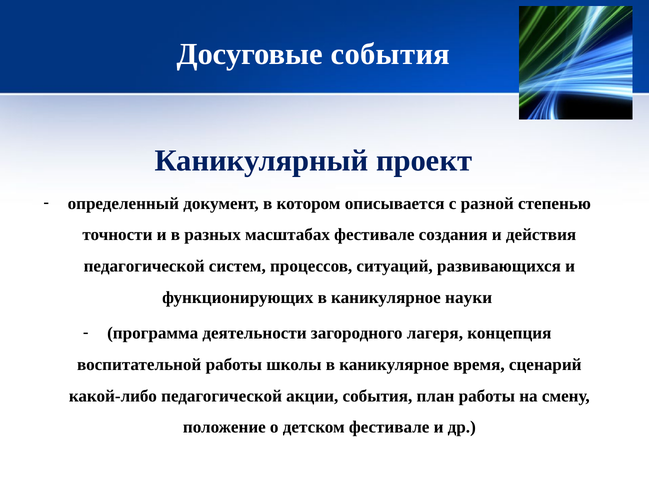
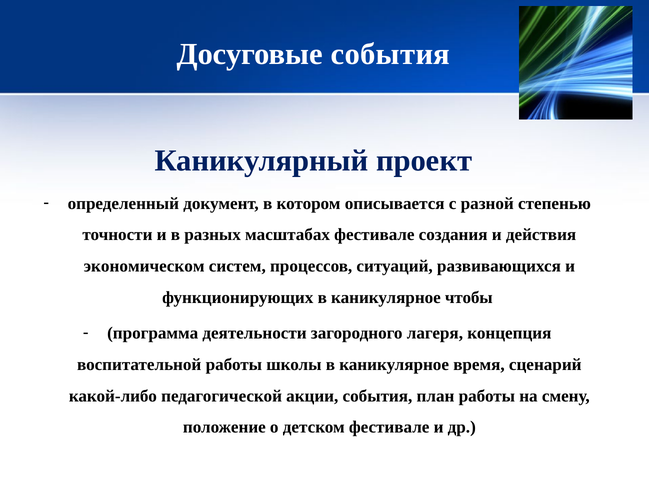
педагогической at (144, 267): педагогической -> экономическом
науки: науки -> чтобы
